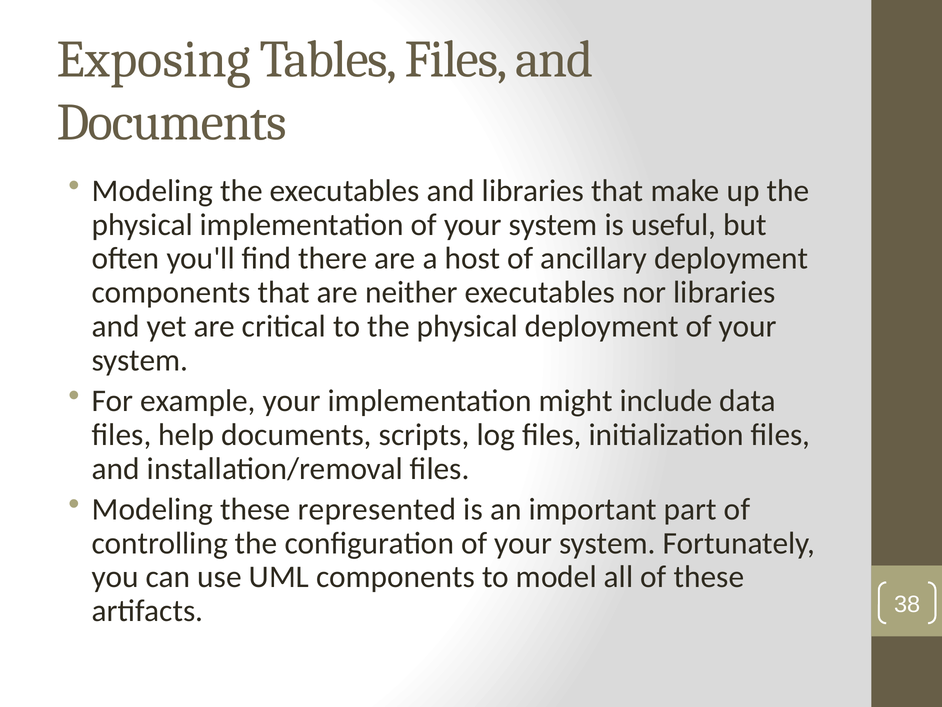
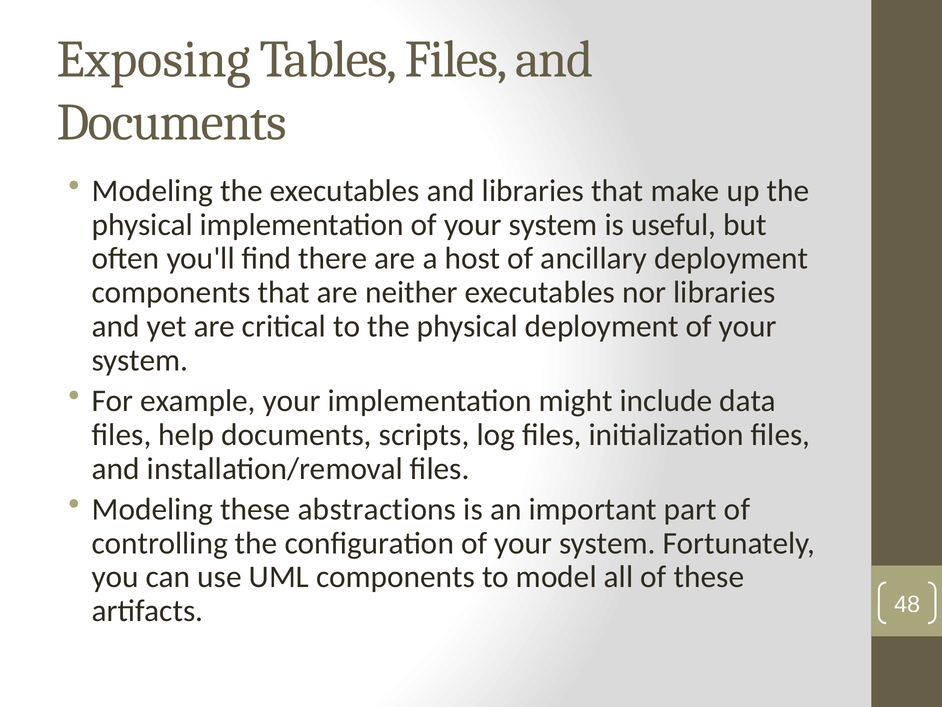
represented: represented -> abstractions
38: 38 -> 48
